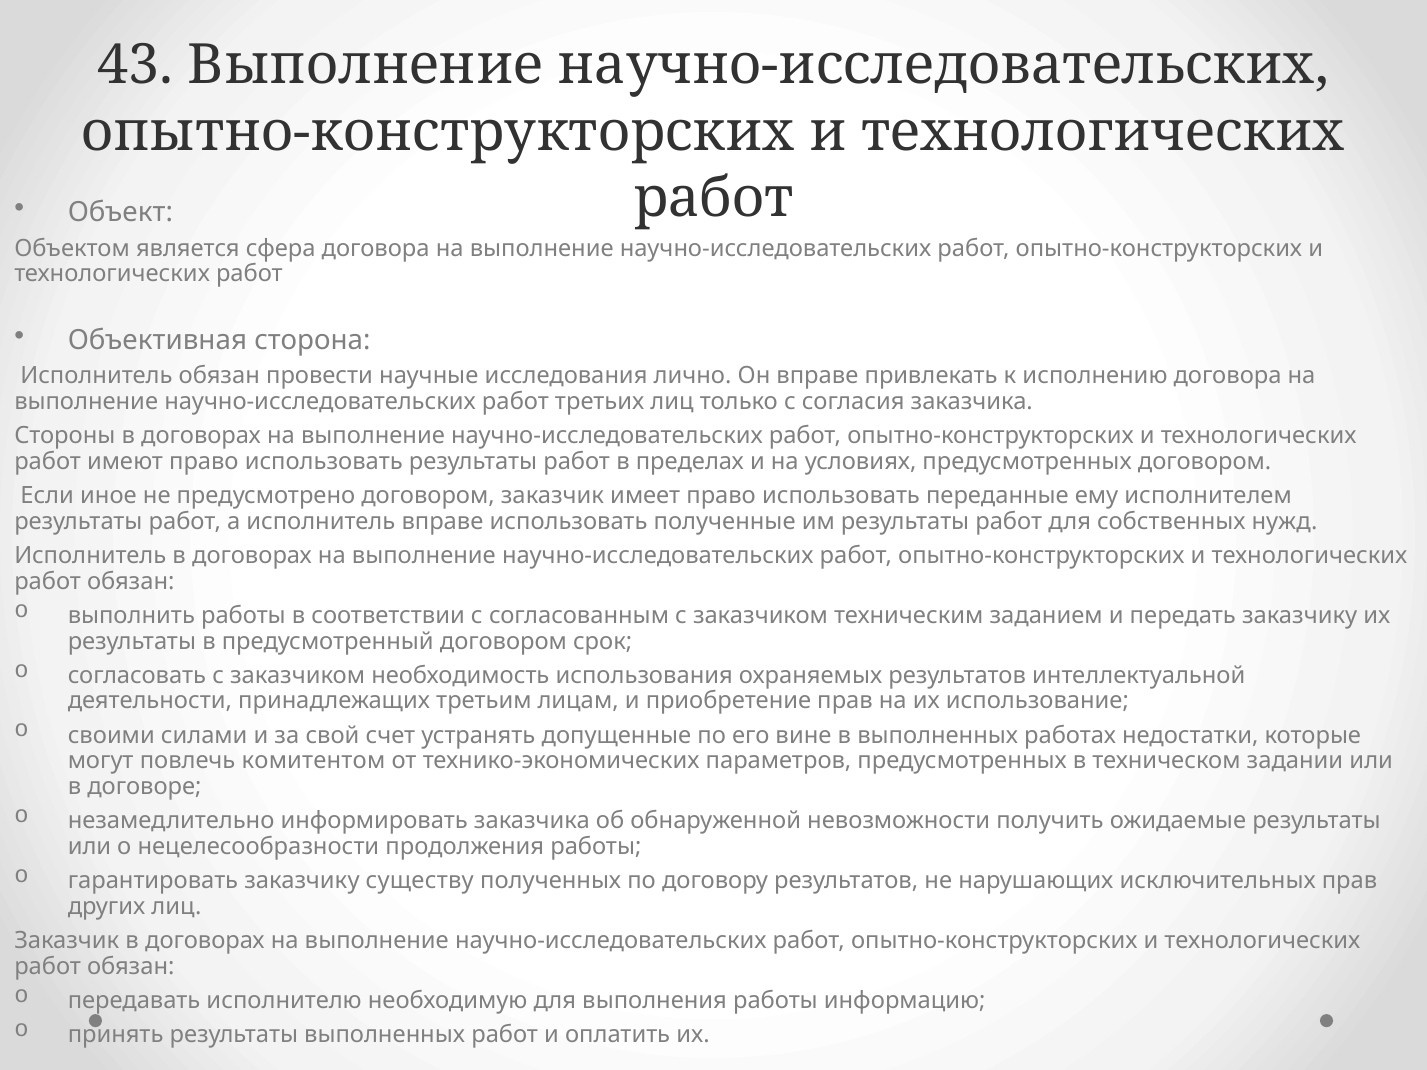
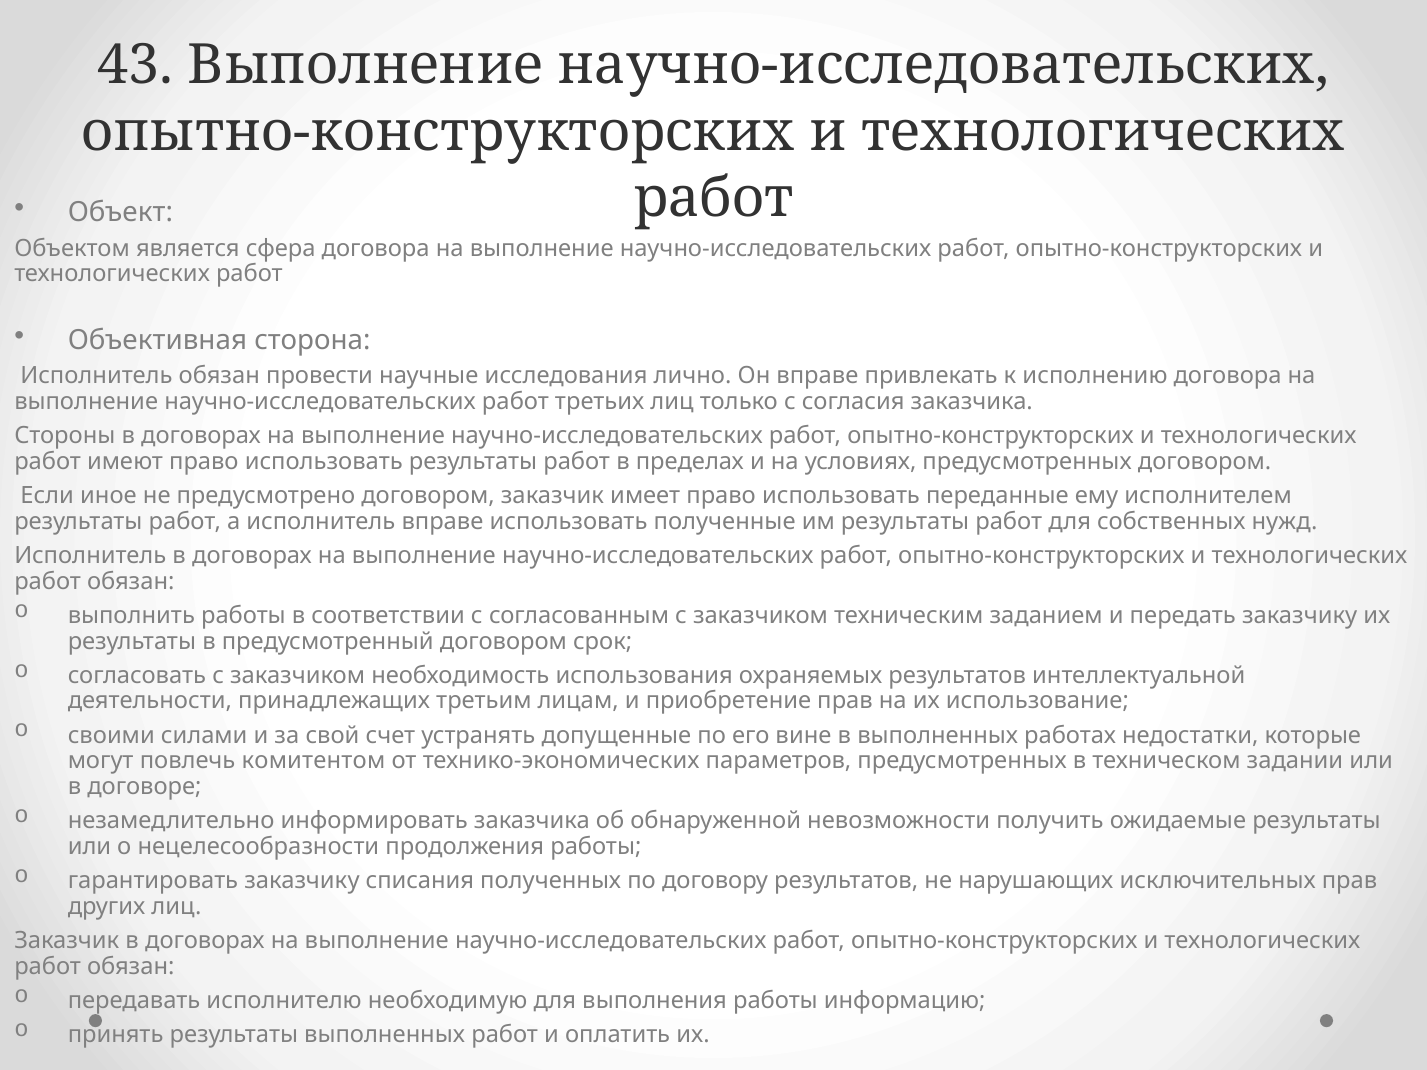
существу: существу -> списания
